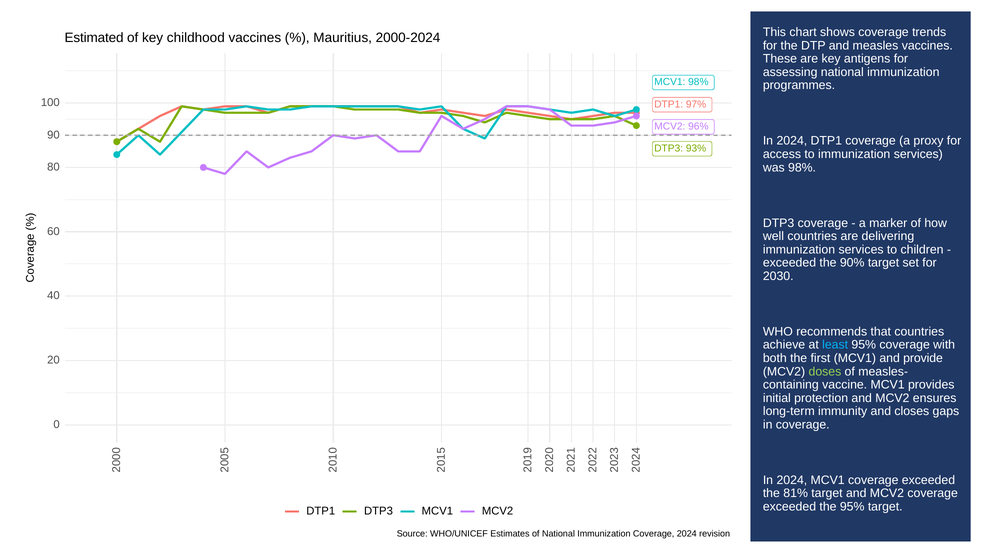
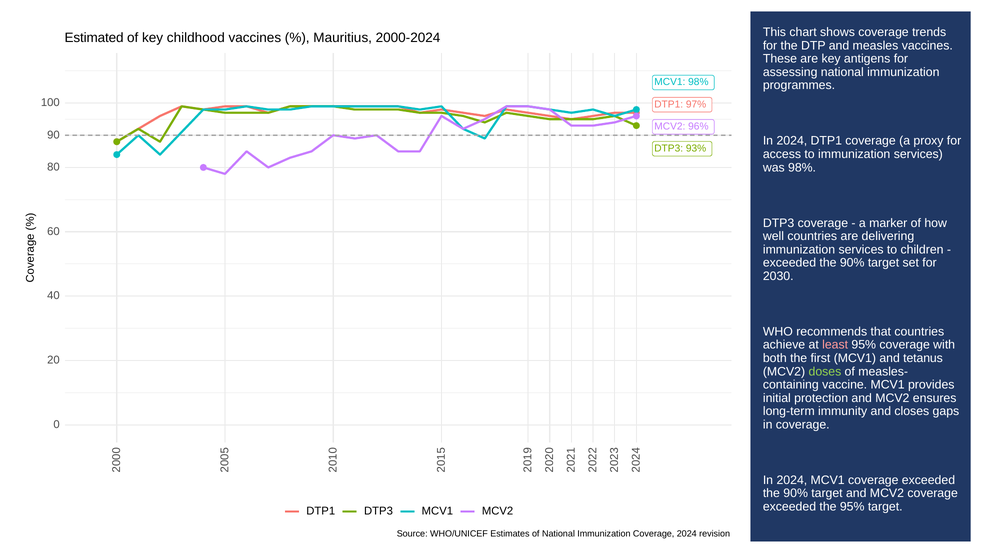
least colour: light blue -> pink
provide: provide -> tetanus
81% at (796, 493): 81% -> 90%
